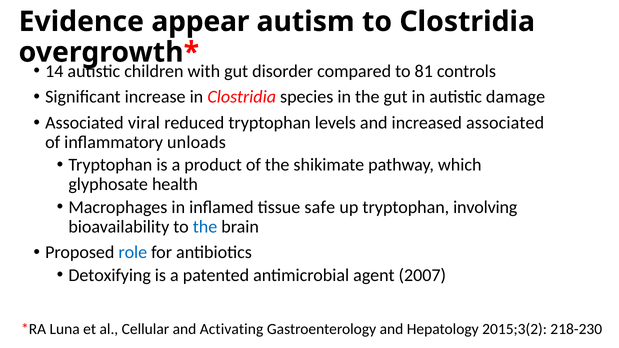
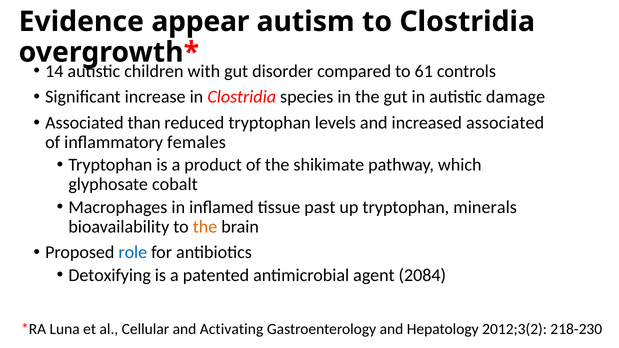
81: 81 -> 61
viral: viral -> than
unloads: unloads -> females
health: health -> cobalt
safe: safe -> past
involving: involving -> minerals
the at (205, 227) colour: blue -> orange
2007: 2007 -> 2084
2015;3(2: 2015;3(2 -> 2012;3(2
